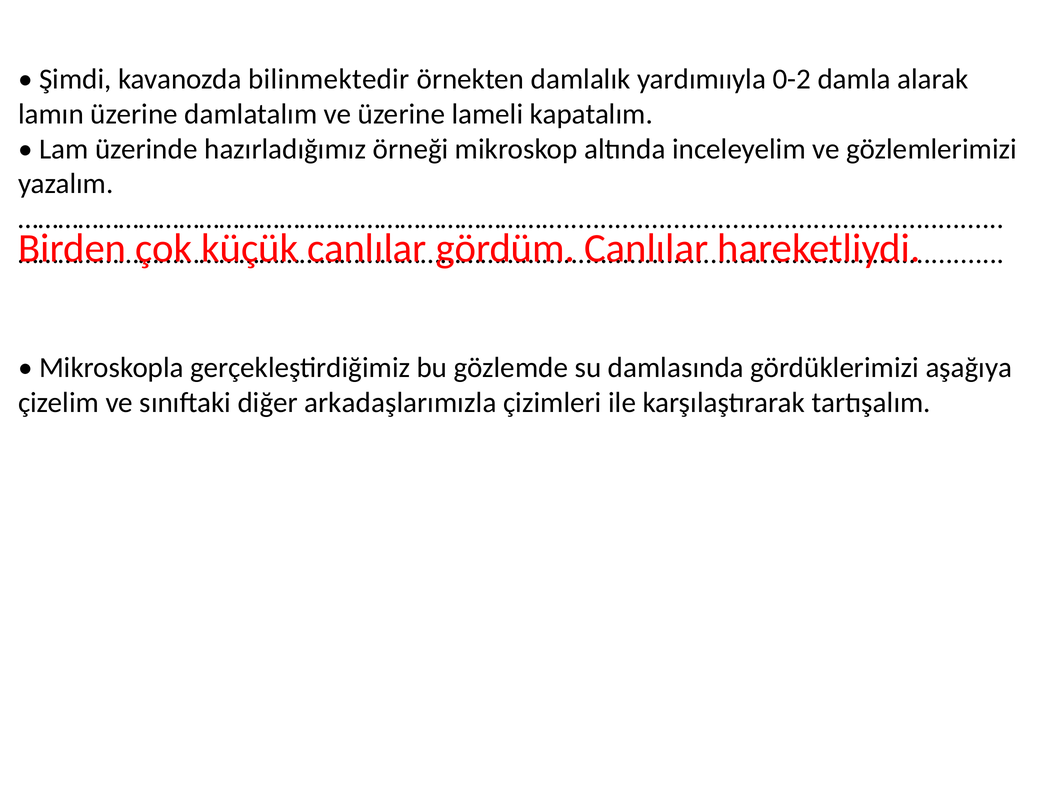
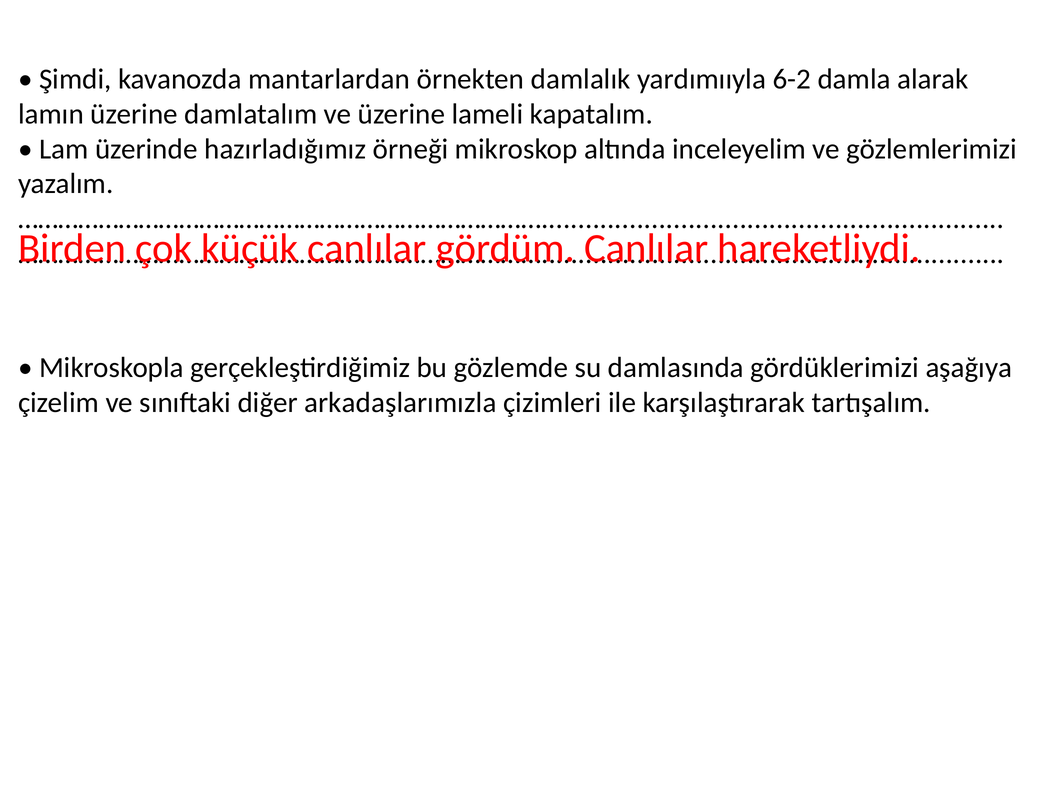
bilinmektedir: bilinmektedir -> mantarlardan
0-2: 0-2 -> 6-2
